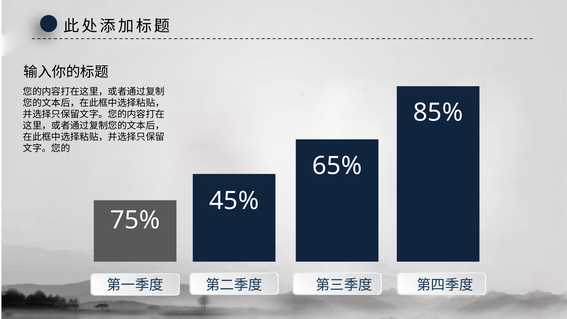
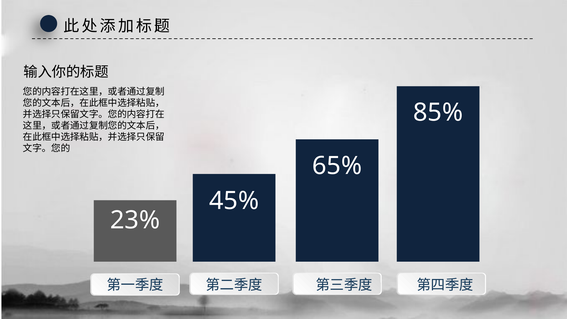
75%: 75% -> 23%
